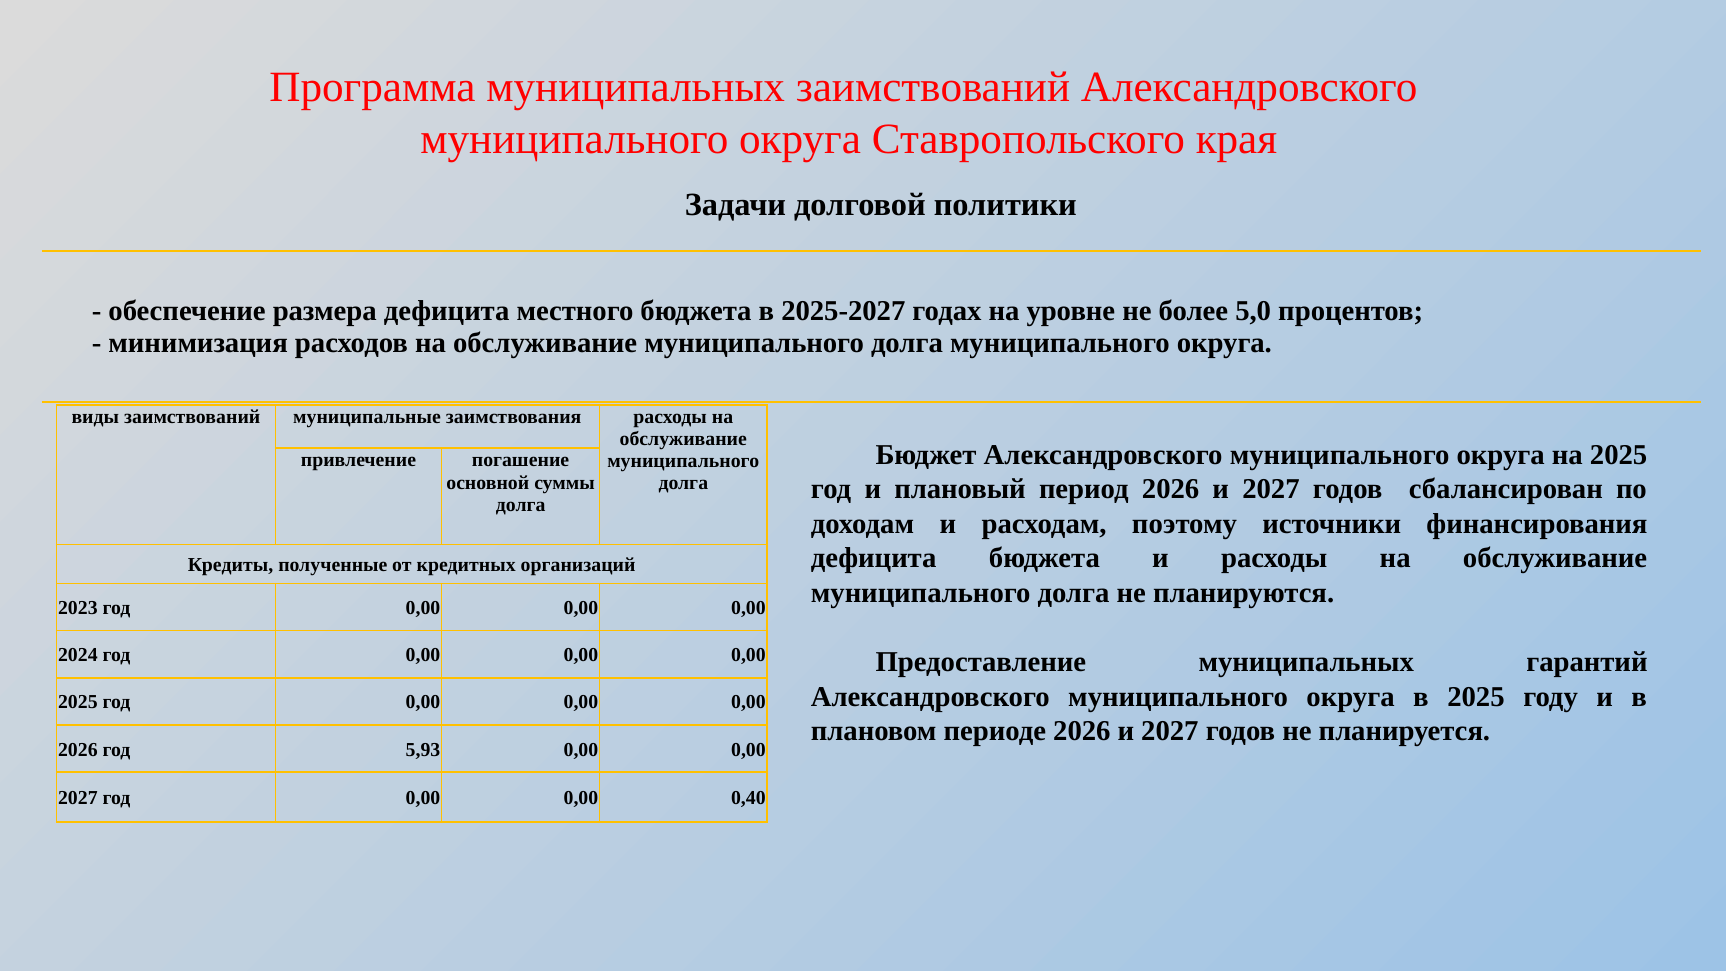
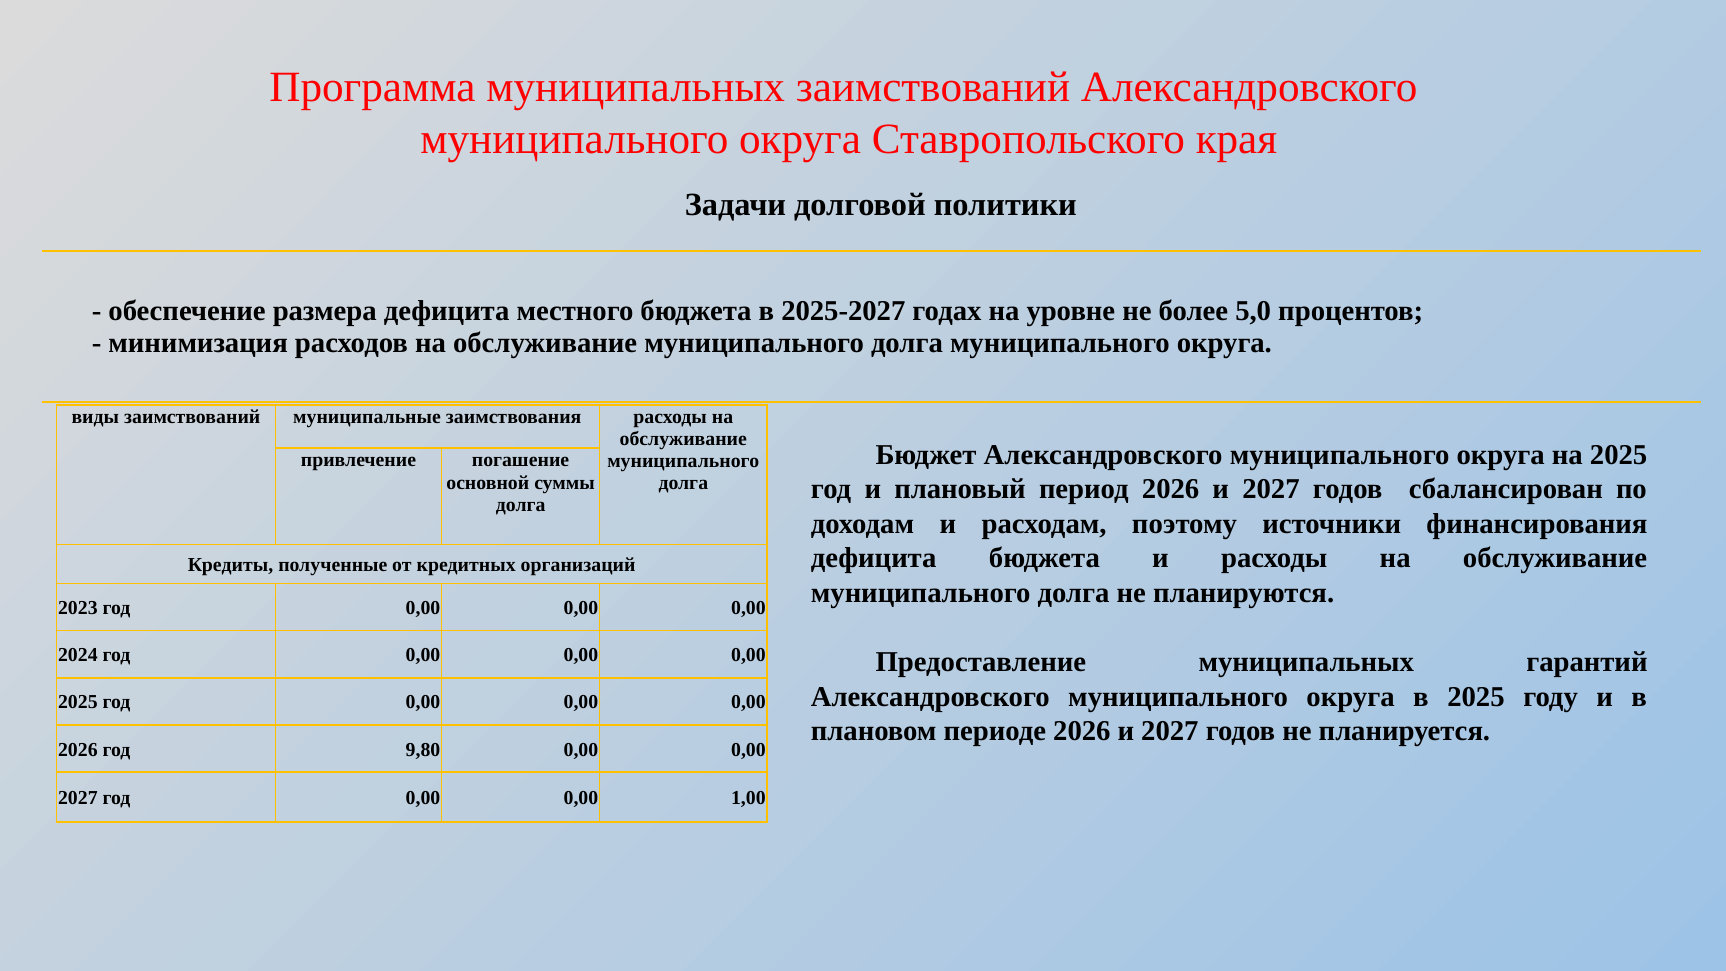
5,93: 5,93 -> 9,80
0,40: 0,40 -> 1,00
